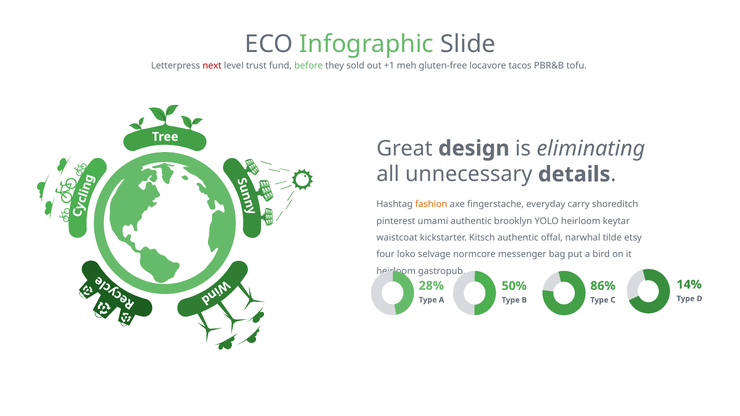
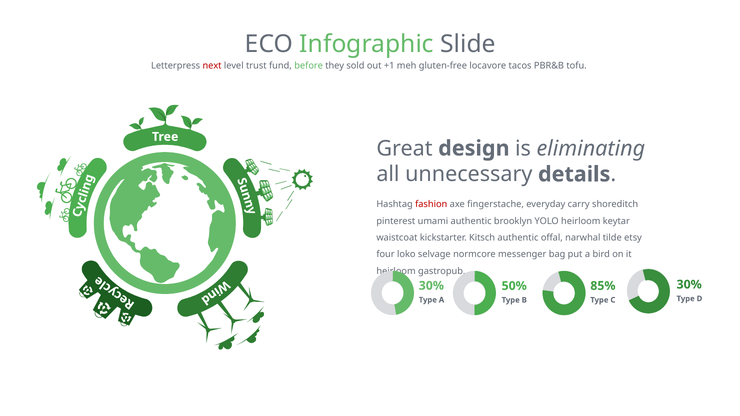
fashion colour: orange -> red
14% at (689, 285): 14% -> 30%
28% at (431, 286): 28% -> 30%
86%: 86% -> 85%
